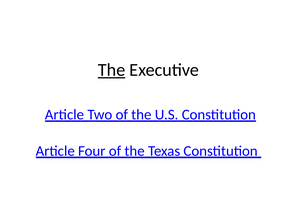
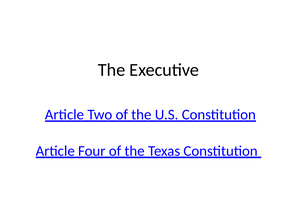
The at (112, 70) underline: present -> none
